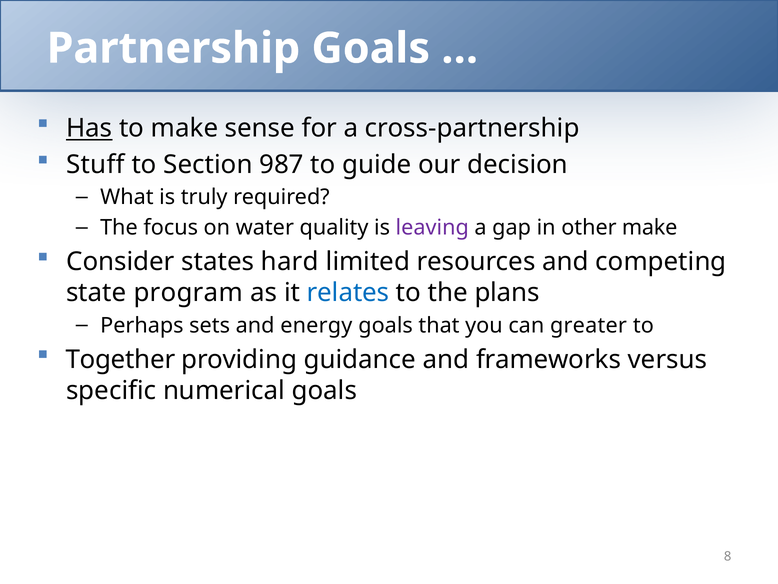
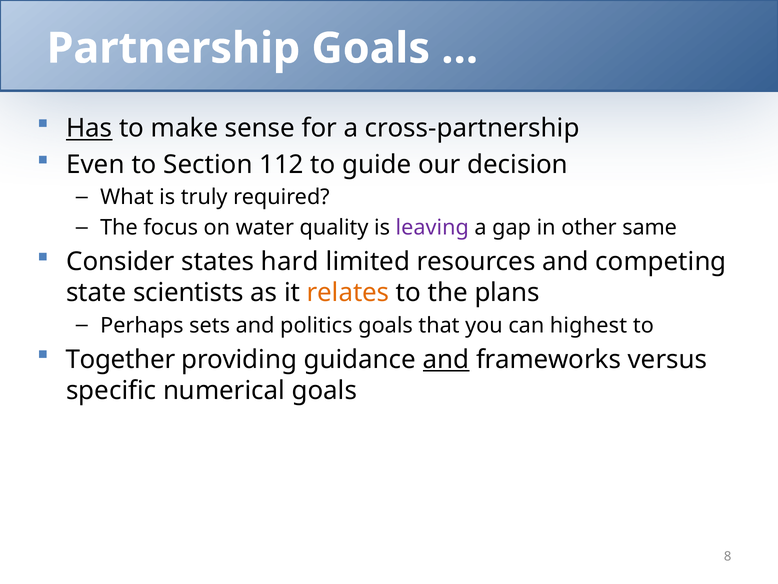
Stuff: Stuff -> Even
987: 987 -> 112
other make: make -> same
program: program -> scientists
relates colour: blue -> orange
energy: energy -> politics
greater: greater -> highest
and at (446, 359) underline: none -> present
